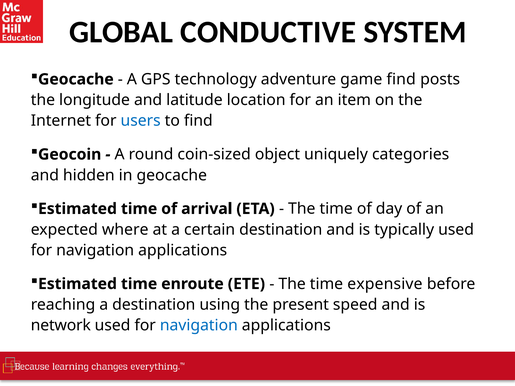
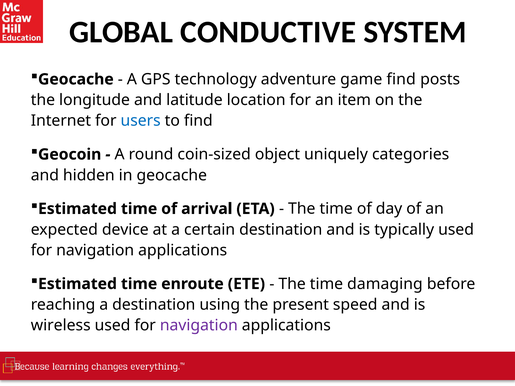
where: where -> device
expensive: expensive -> damaging
network: network -> wireless
navigation at (199, 326) colour: blue -> purple
